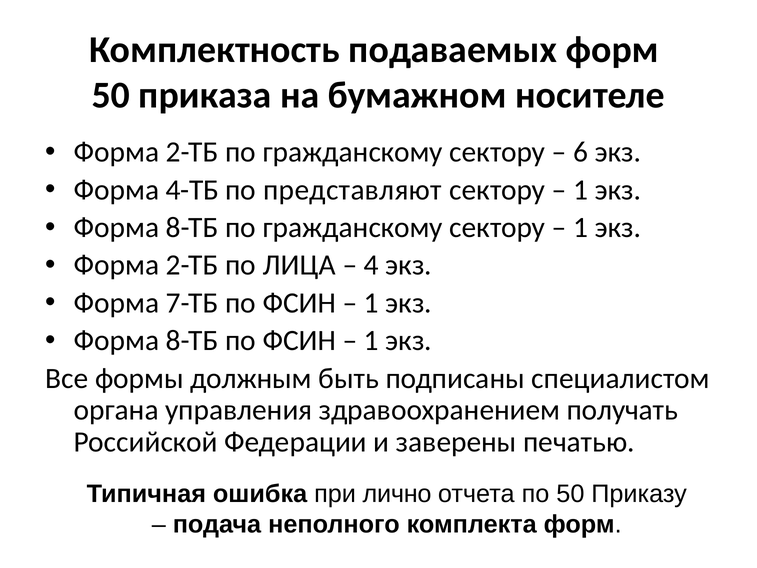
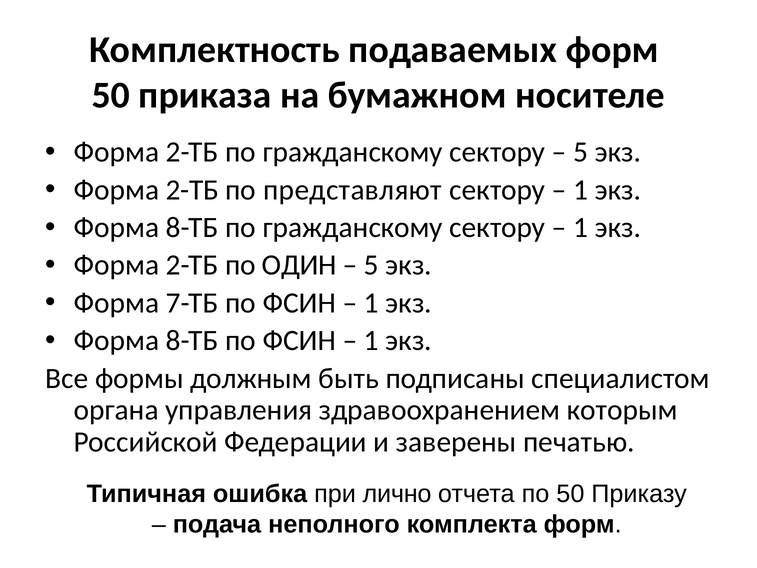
6 at (581, 152): 6 -> 5
4-ТБ at (192, 190): 4-ТБ -> 2-ТБ
ЛИЦА: ЛИЦА -> ОДИН
4 at (371, 265): 4 -> 5
получать: получать -> которым
